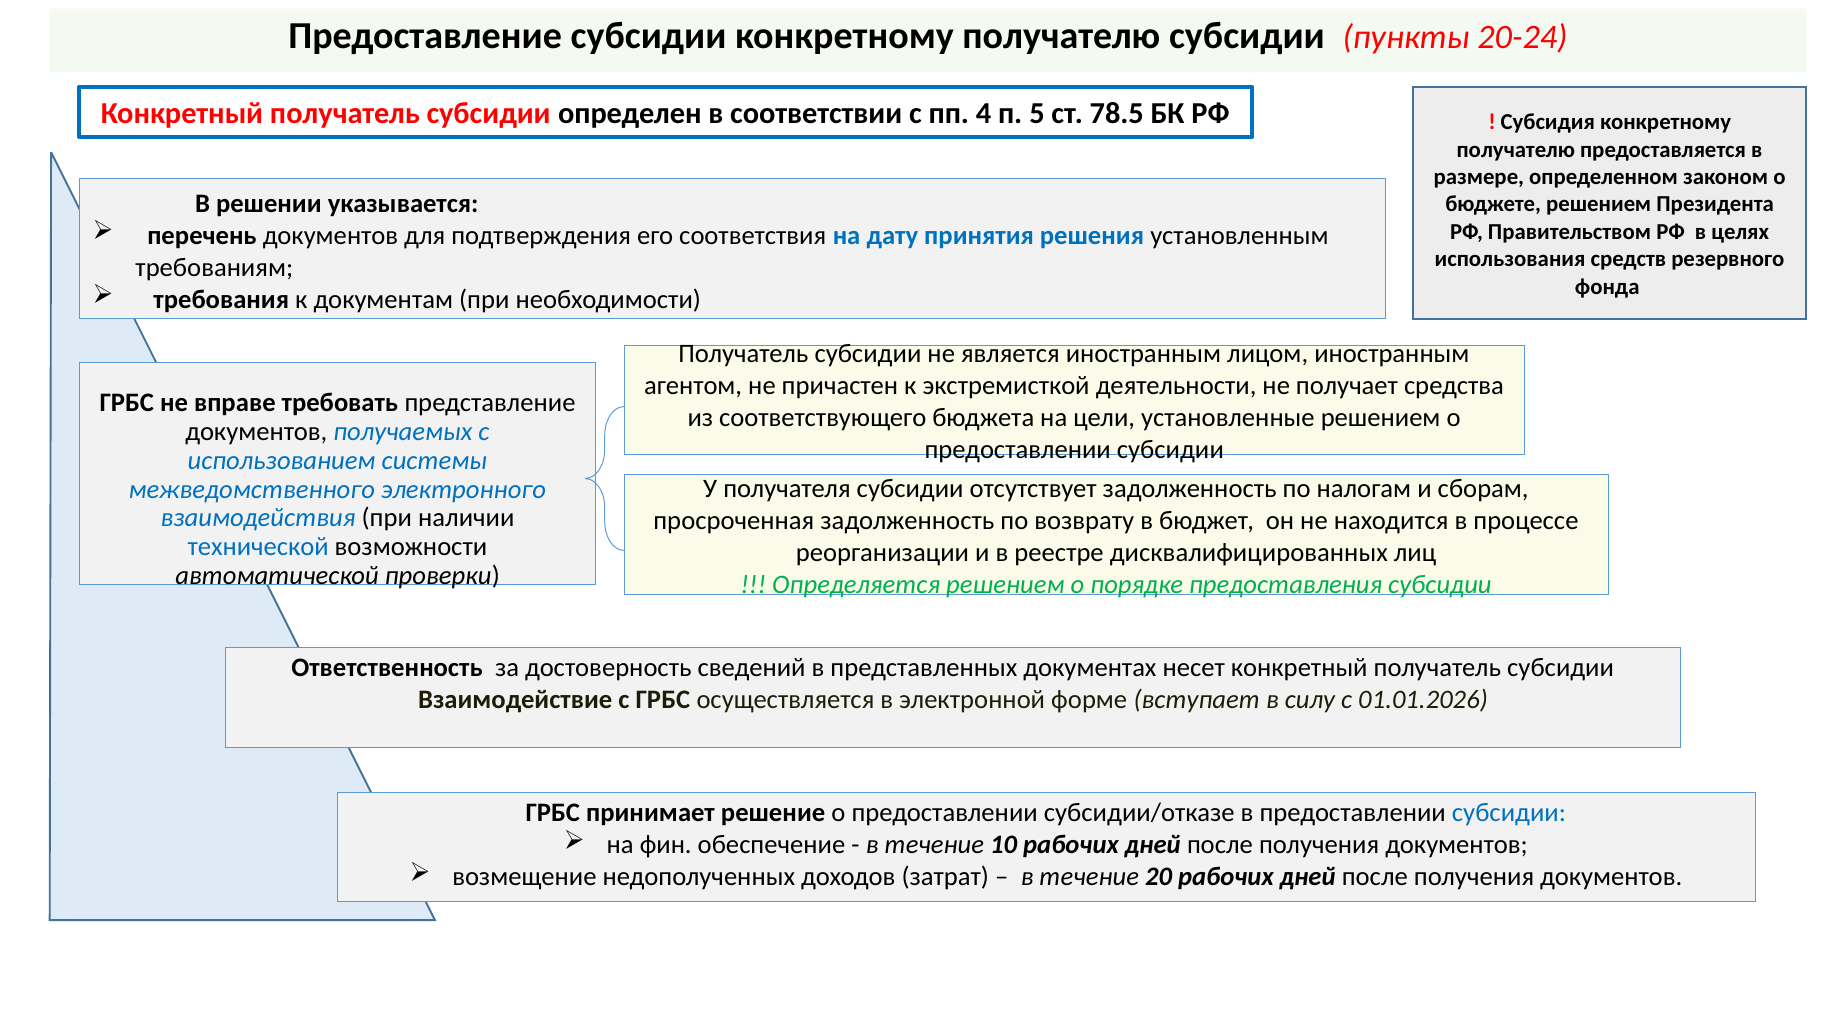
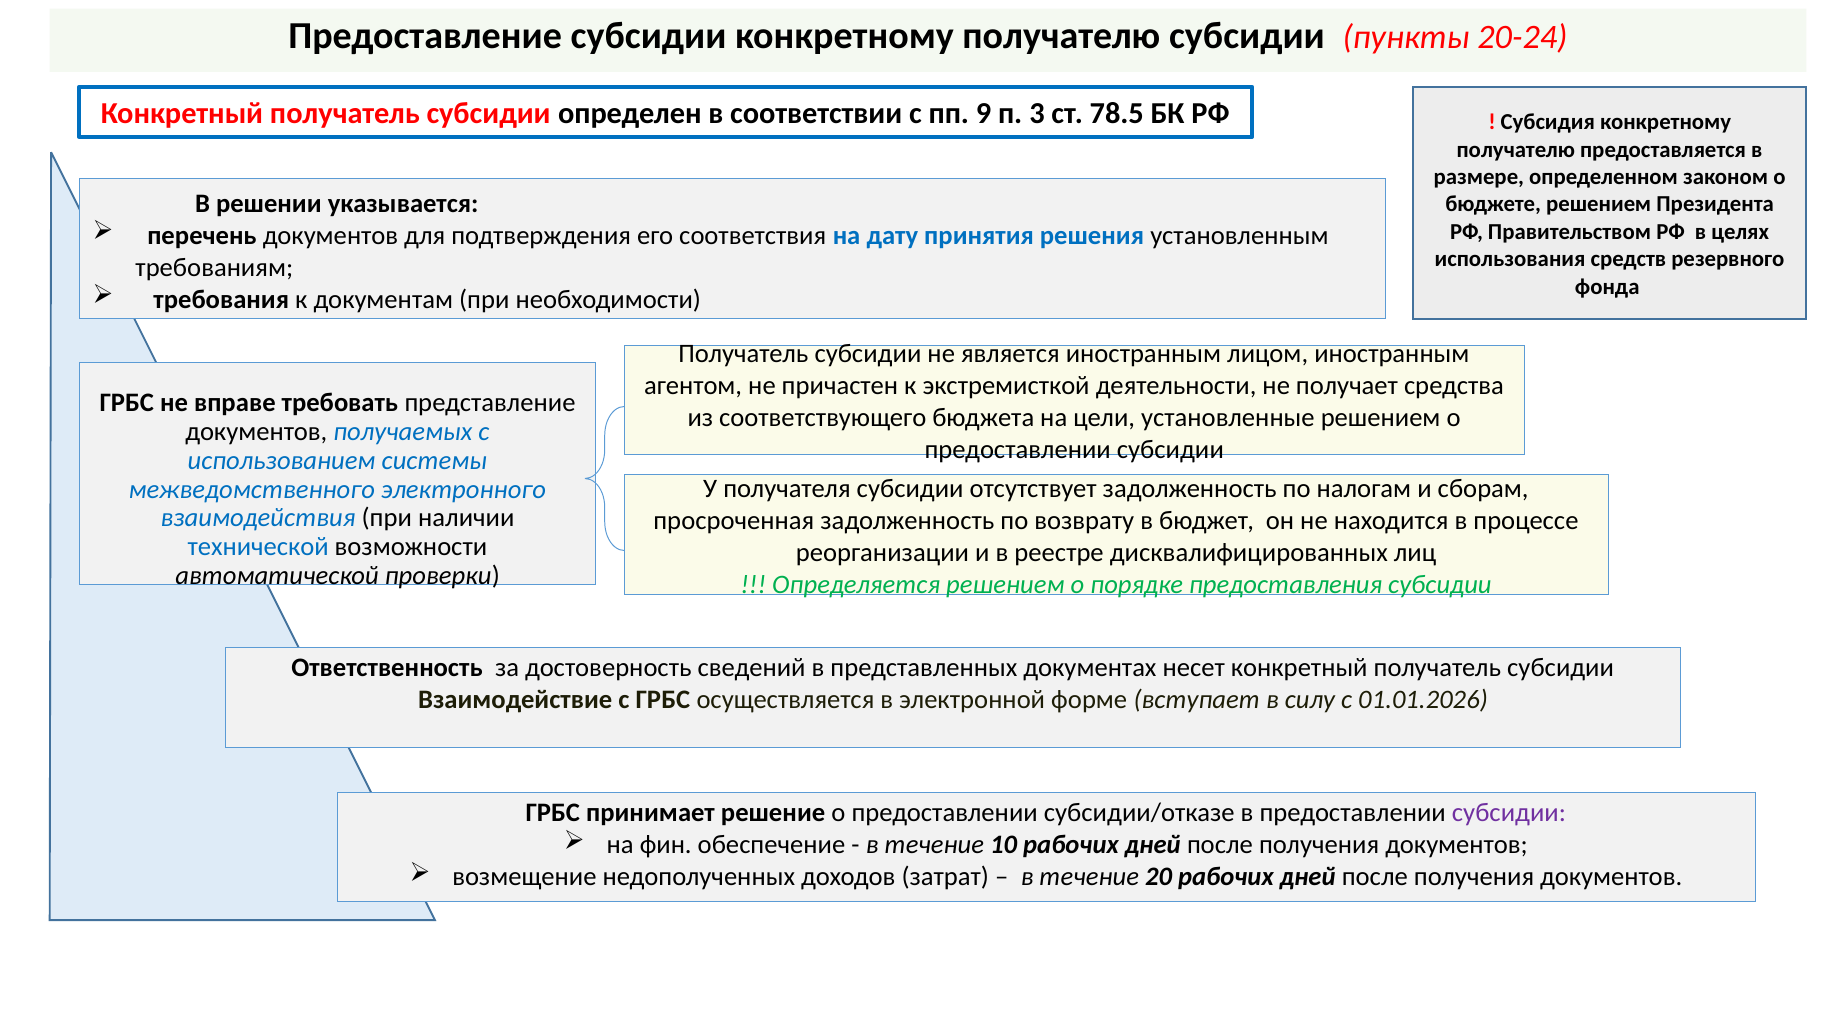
4: 4 -> 9
5: 5 -> 3
субсидии at (1509, 813) colour: blue -> purple
